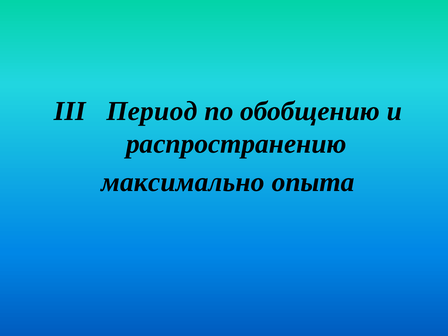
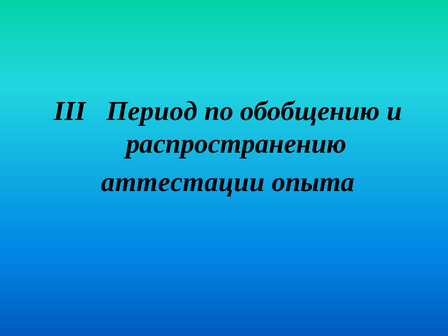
максимально: максимально -> аттестации
